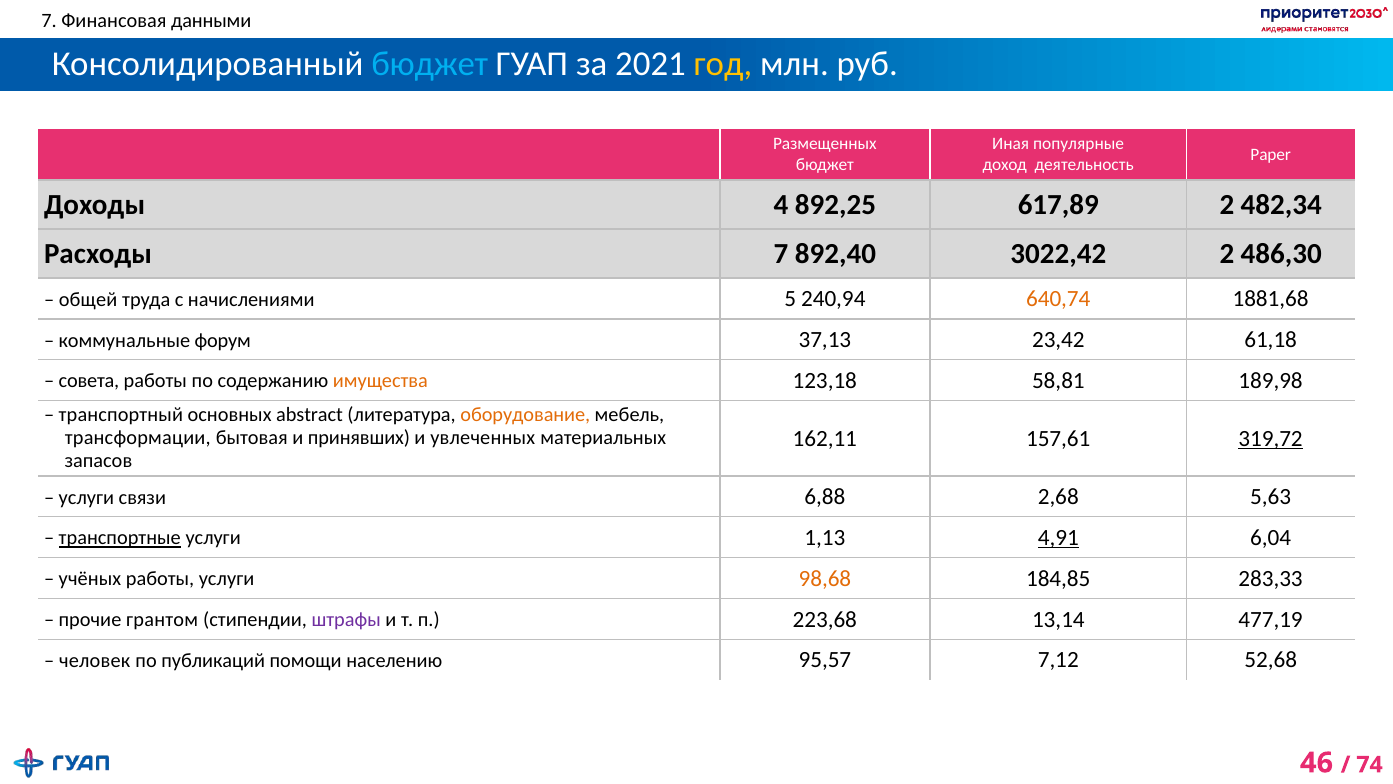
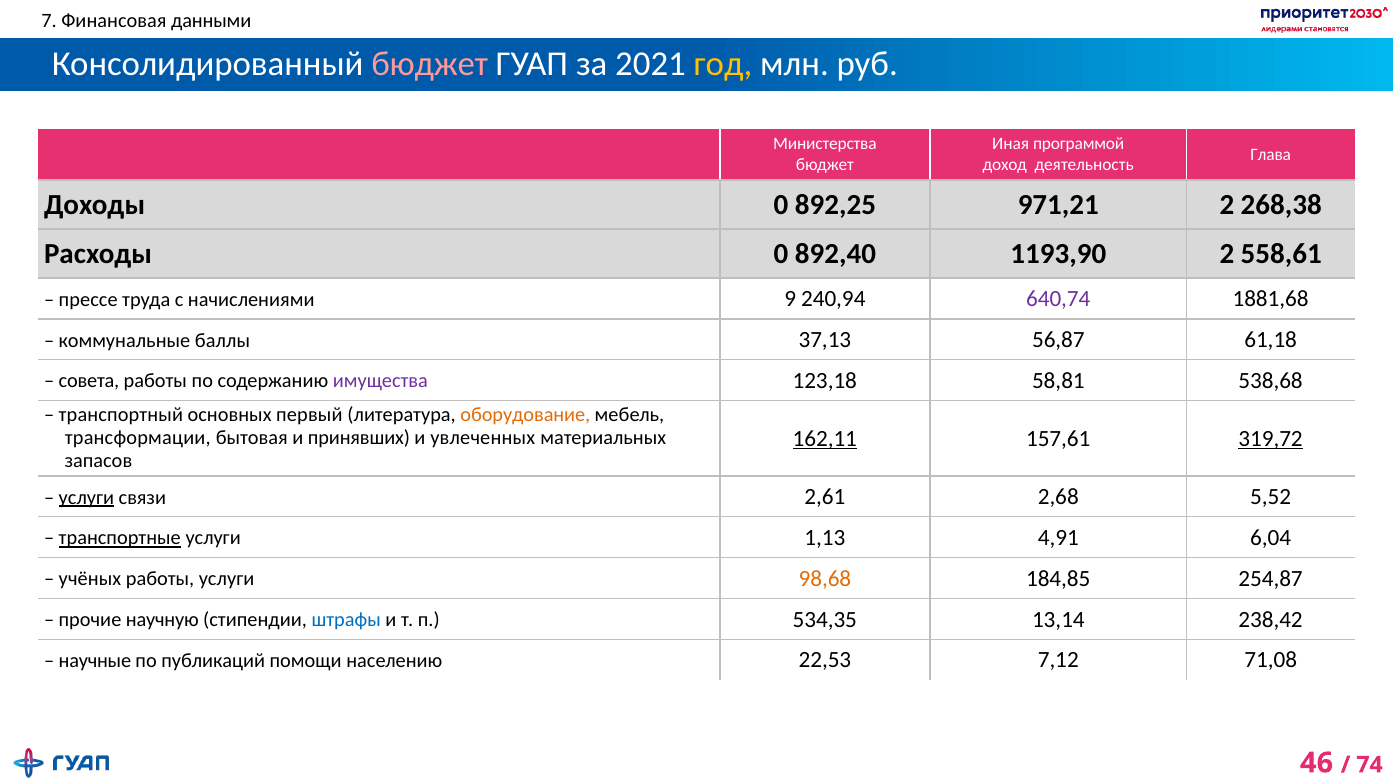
бюджет at (430, 64) colour: light blue -> pink
Размещенных: Размещенных -> Министерства
популярные: популярные -> программой
Paper: Paper -> Глава
Доходы 4: 4 -> 0
617,89: 617,89 -> 971,21
482,34: 482,34 -> 268,38
Расходы 7: 7 -> 0
3022,42: 3022,42 -> 1193,90
486,30: 486,30 -> 558,61
общей: общей -> прессе
5: 5 -> 9
640,74 colour: orange -> purple
форум: форум -> баллы
23,42: 23,42 -> 56,87
имущества colour: orange -> purple
189,98: 189,98 -> 538,68
abstract: abstract -> первый
162,11 underline: none -> present
услуги at (86, 497) underline: none -> present
6,88: 6,88 -> 2,61
5,63: 5,63 -> 5,52
4,91 underline: present -> none
283,33: 283,33 -> 254,87
грантом: грантом -> научную
штрафы colour: purple -> blue
223,68: 223,68 -> 534,35
477,19: 477,19 -> 238,42
человек: человек -> научные
95,57: 95,57 -> 22,53
52,68: 52,68 -> 71,08
